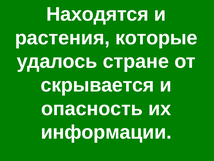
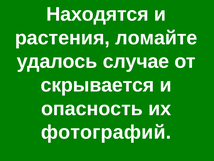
которые: которые -> ломайте
стране: стране -> случае
информации: информации -> фотографий
